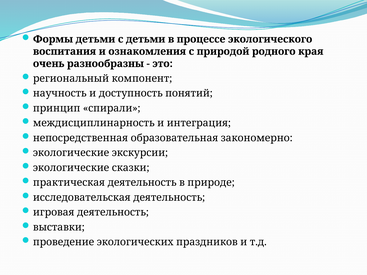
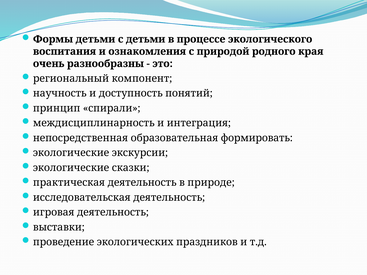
закономерно: закономерно -> формировать
